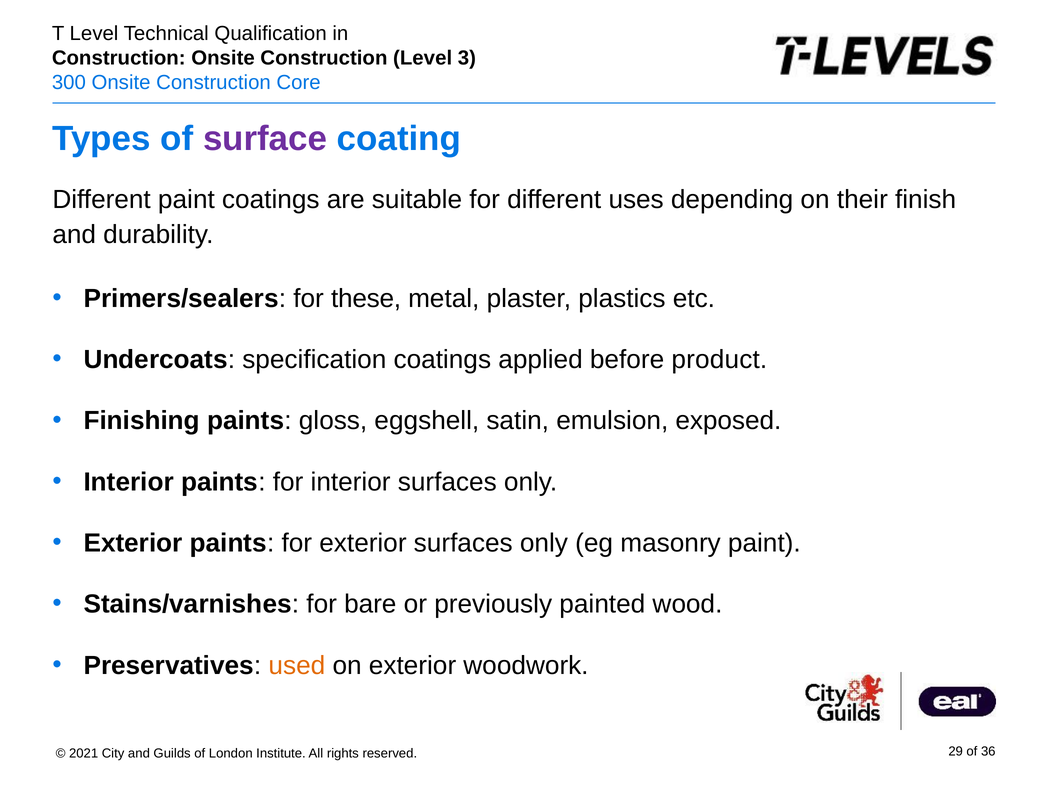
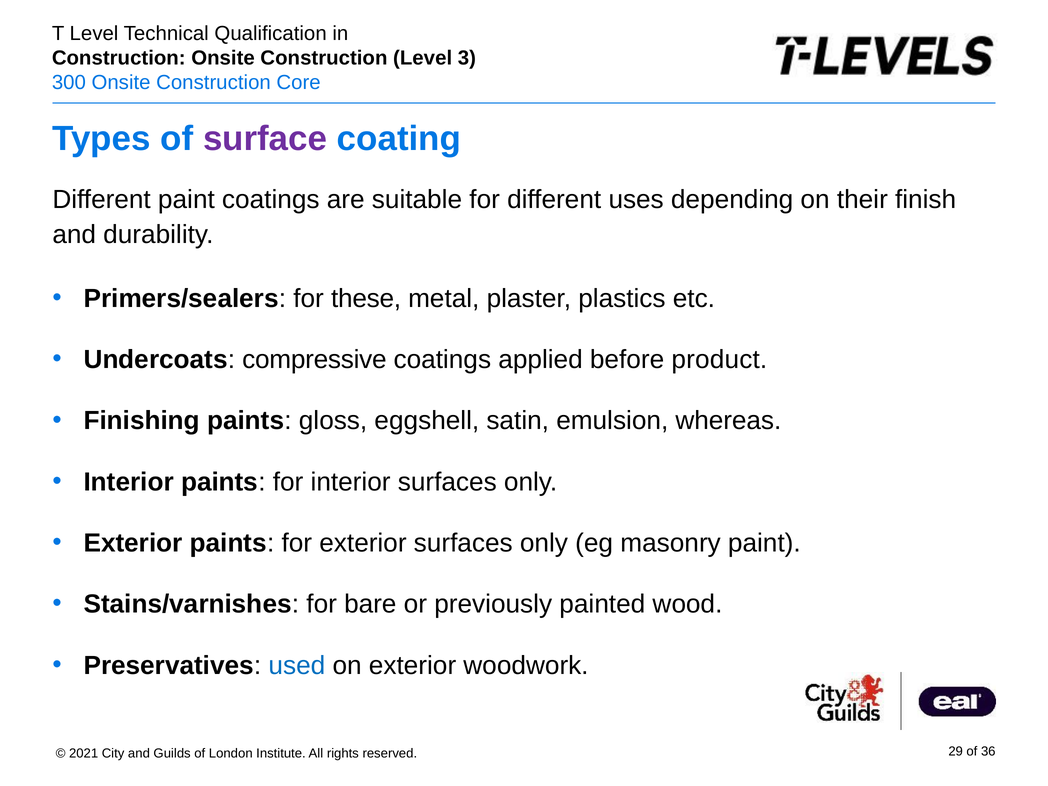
specification: specification -> compressive
exposed: exposed -> whereas
used colour: orange -> blue
